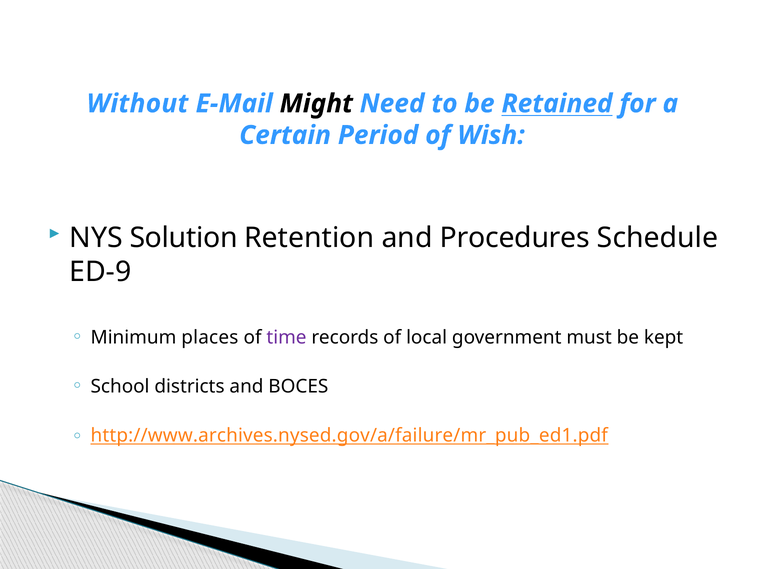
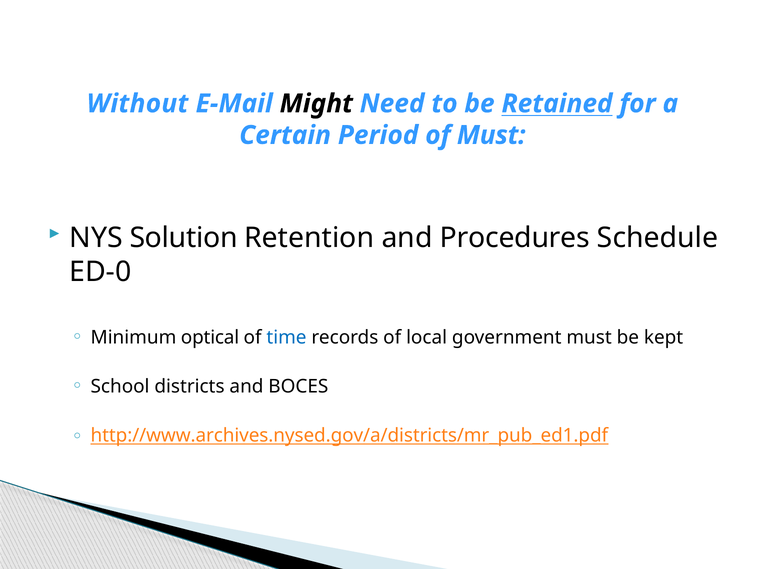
of Wish: Wish -> Must
ED-9: ED-9 -> ED-0
places: places -> optical
time colour: purple -> blue
http://www.archives.nysed.gov/a/failure/mr_pub_ed1.pdf: http://www.archives.nysed.gov/a/failure/mr_pub_ed1.pdf -> http://www.archives.nysed.gov/a/districts/mr_pub_ed1.pdf
